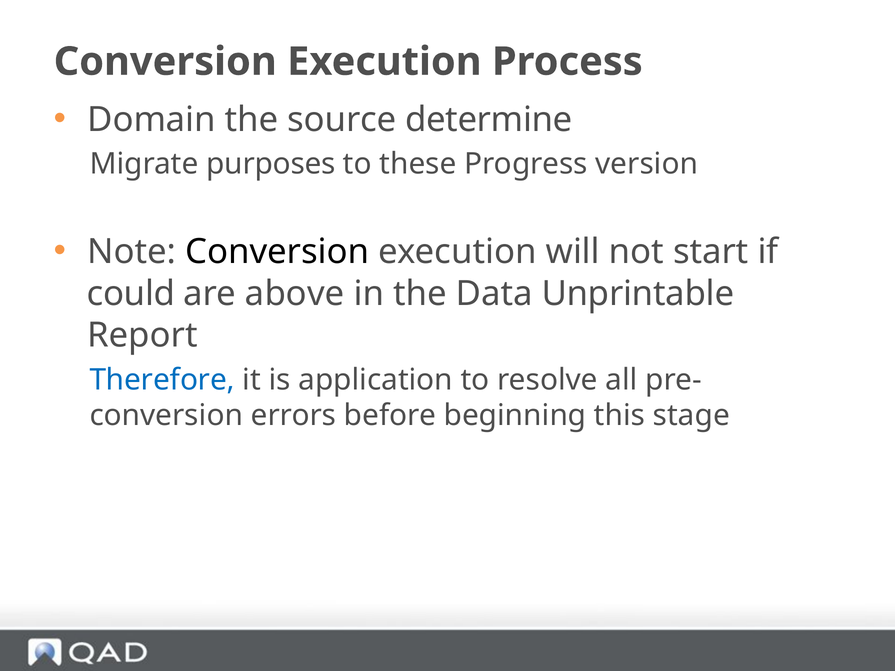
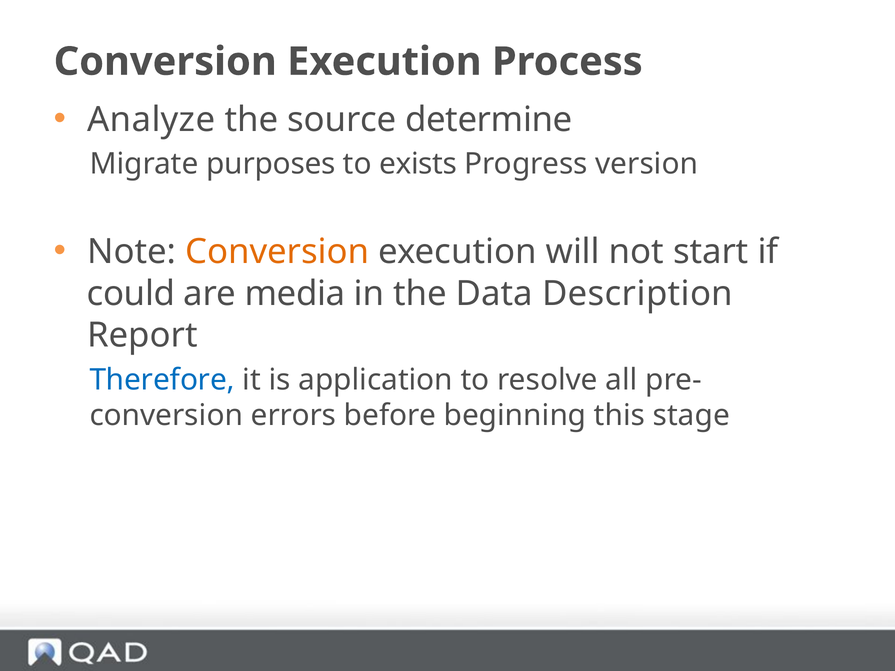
Domain: Domain -> Analyze
these: these -> exists
Conversion at (277, 252) colour: black -> orange
above: above -> media
Unprintable: Unprintable -> Description
